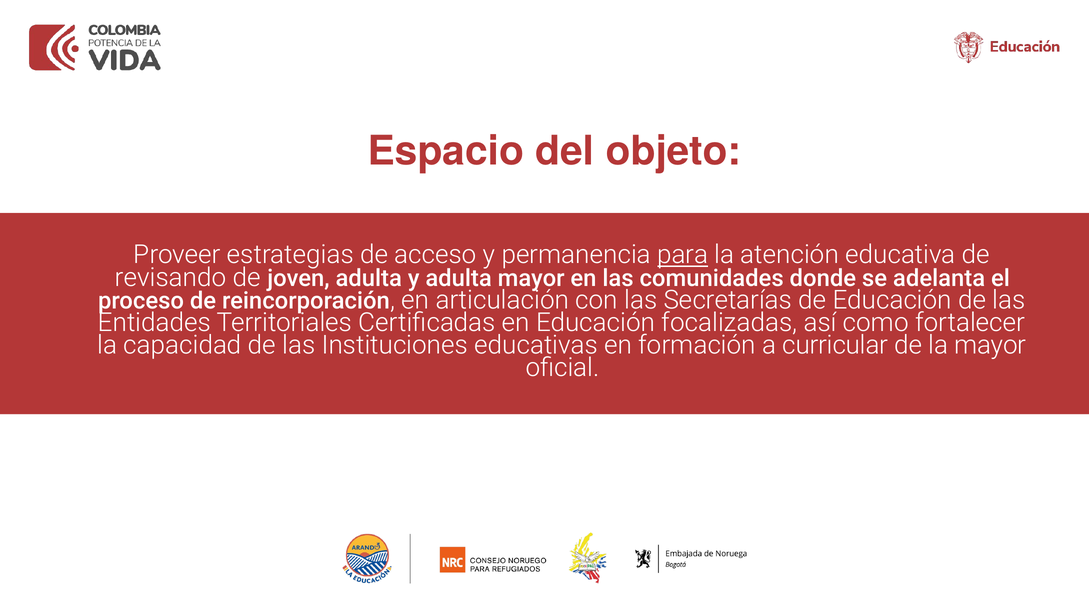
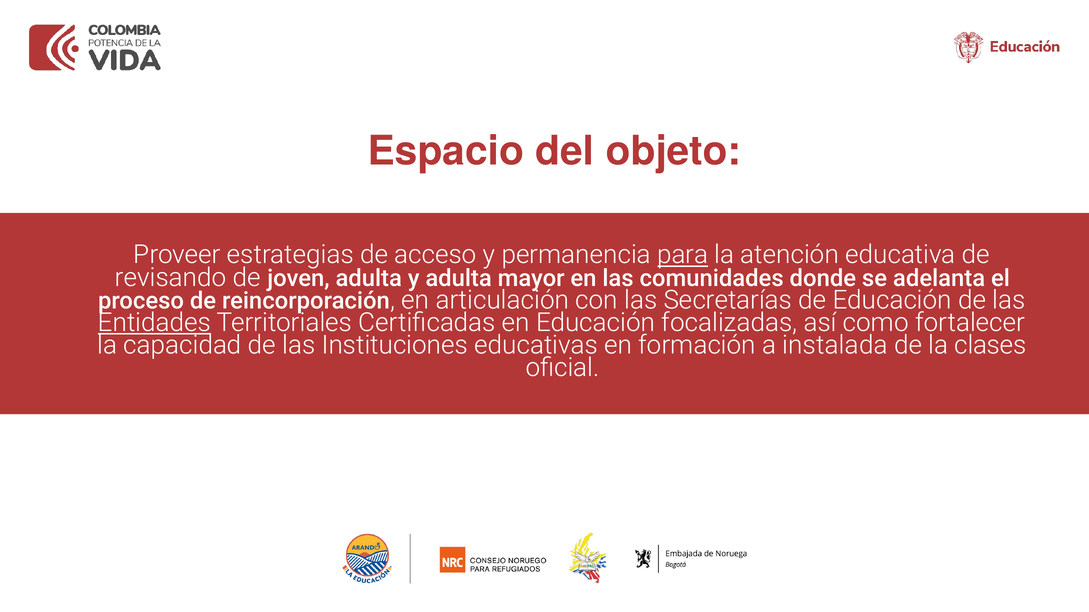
Entidades underline: none -> present
curricular: curricular -> instalada
la mayor: mayor -> clases
